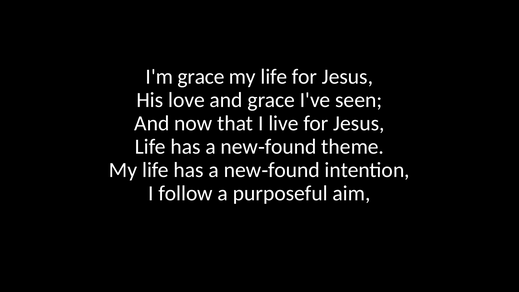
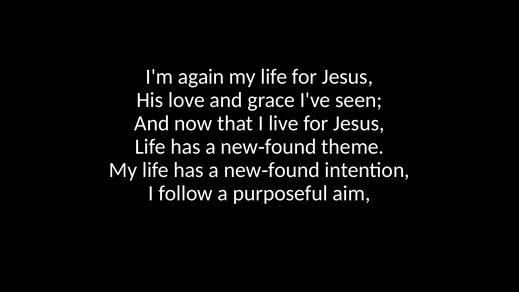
I'm grace: grace -> again
